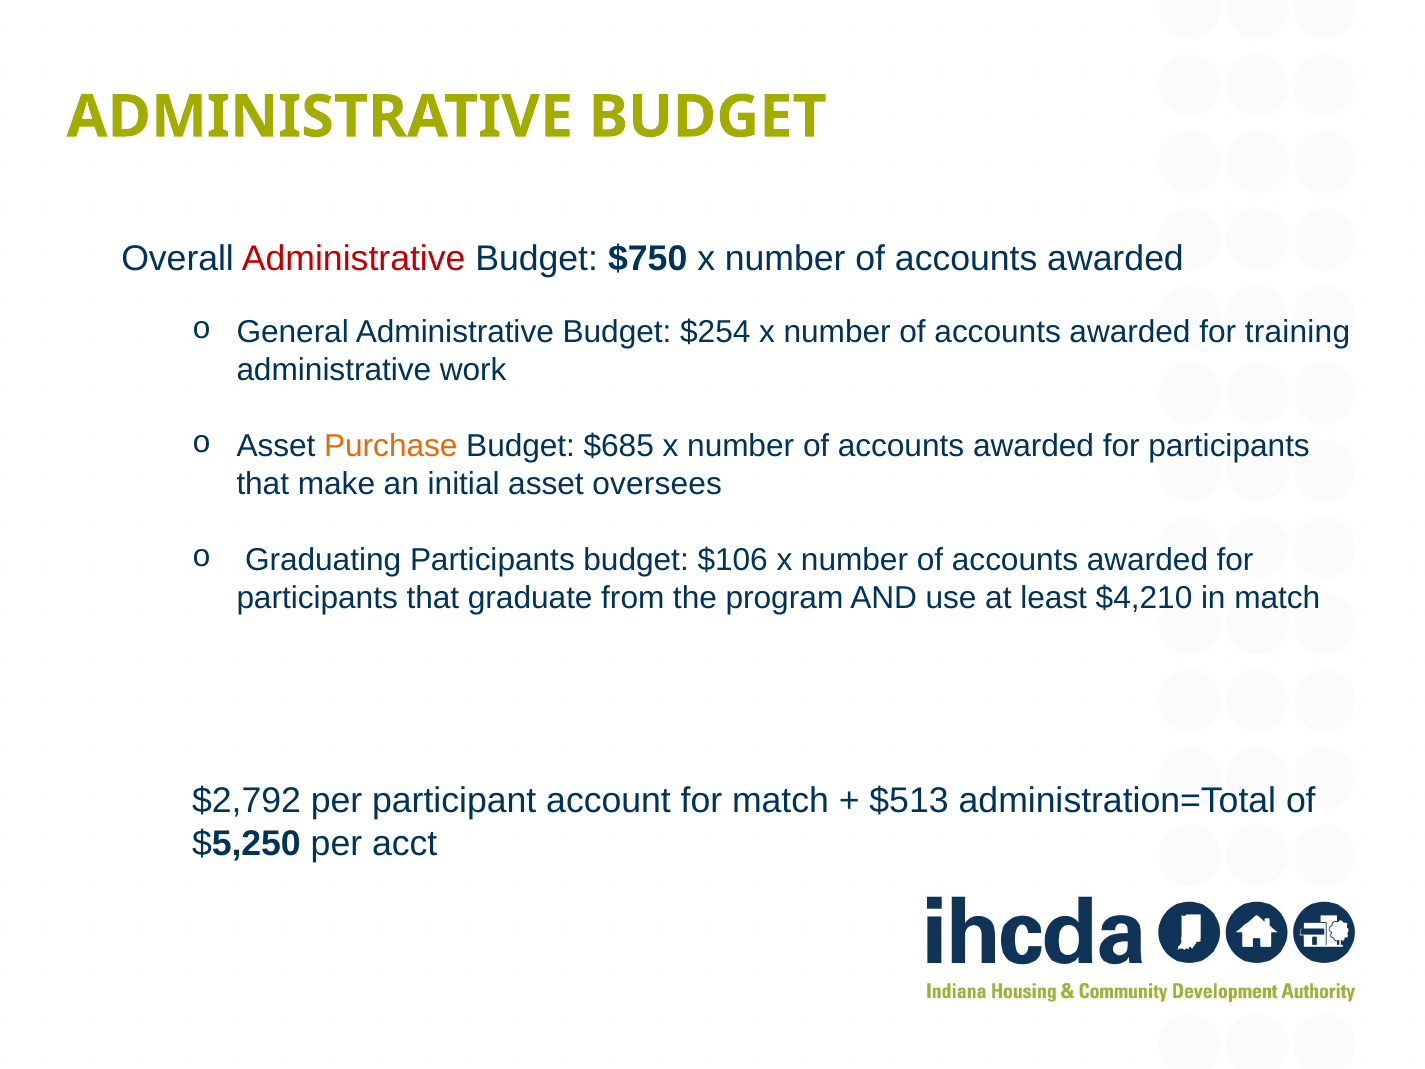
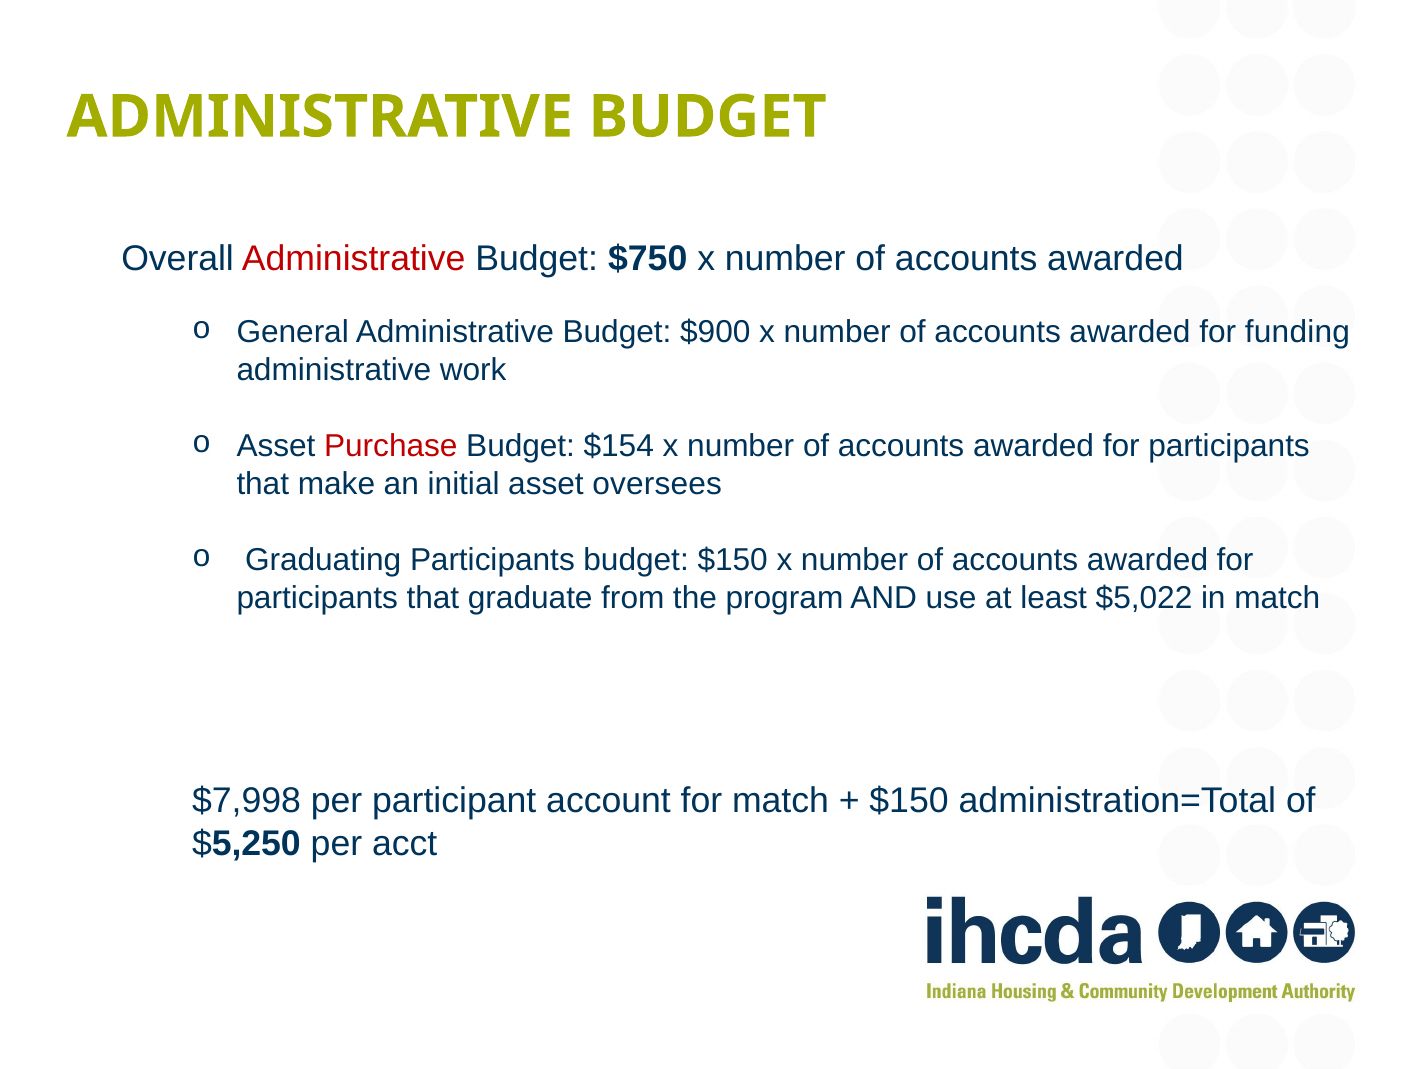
$254: $254 -> $900
training: training -> funding
Purchase colour: orange -> red
$685: $685 -> $154
budget $106: $106 -> $150
$4,210: $4,210 -> $5,022
$2,792: $2,792 -> $7,998
$513 at (909, 800): $513 -> $150
